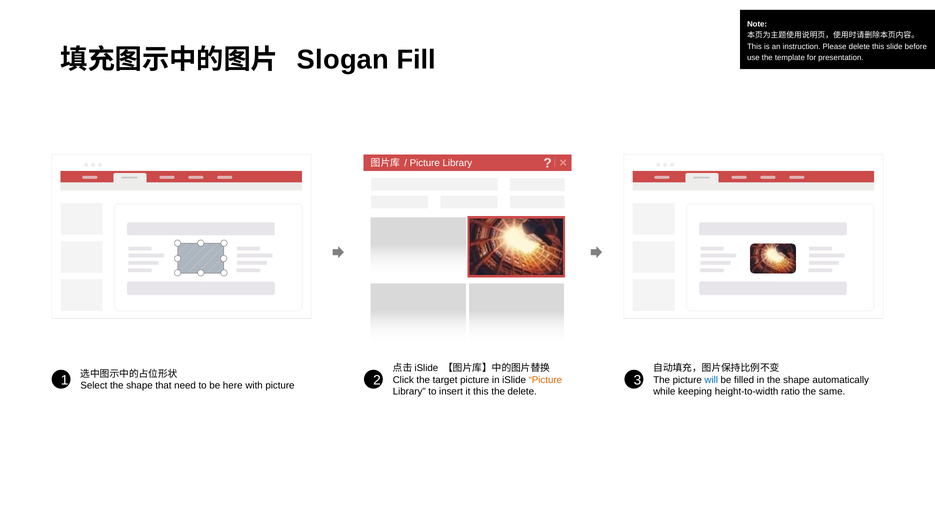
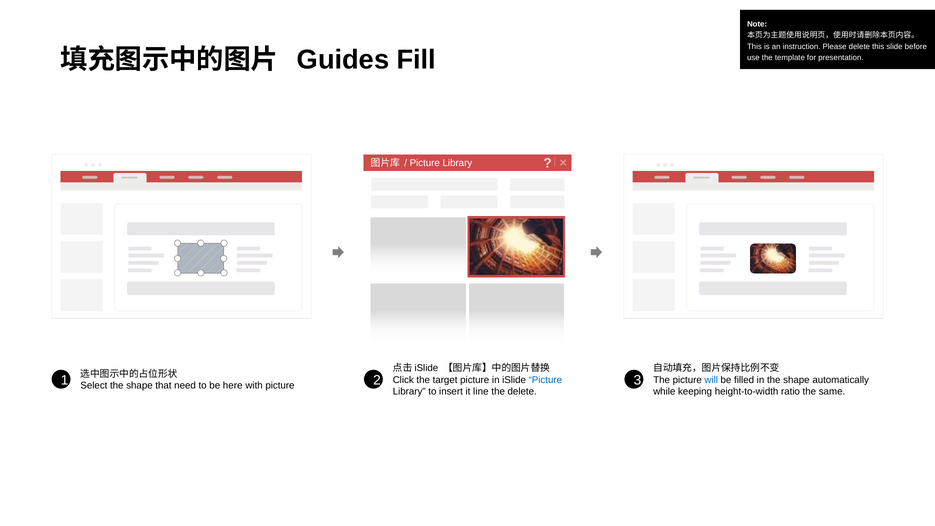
Slogan: Slogan -> Guides
Picture at (545, 380) colour: orange -> blue
it this: this -> line
